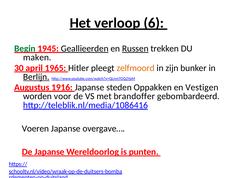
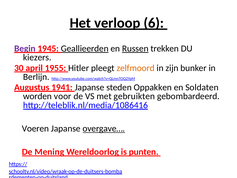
Begin colour: green -> purple
maken: maken -> kiezers
1965: 1965 -> 1955
Berlijn underline: present -> none
1916: 1916 -> 1941
Vestigen: Vestigen -> Soldaten
brandoffer: brandoffer -> gebruikten
overgave… underline: none -> present
De Japanse: Japanse -> Mening
